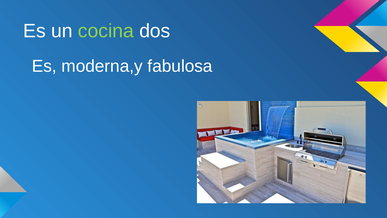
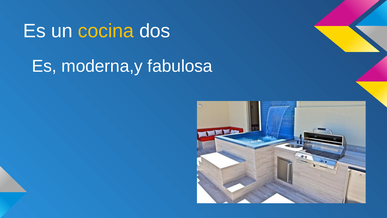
cocina colour: light green -> yellow
